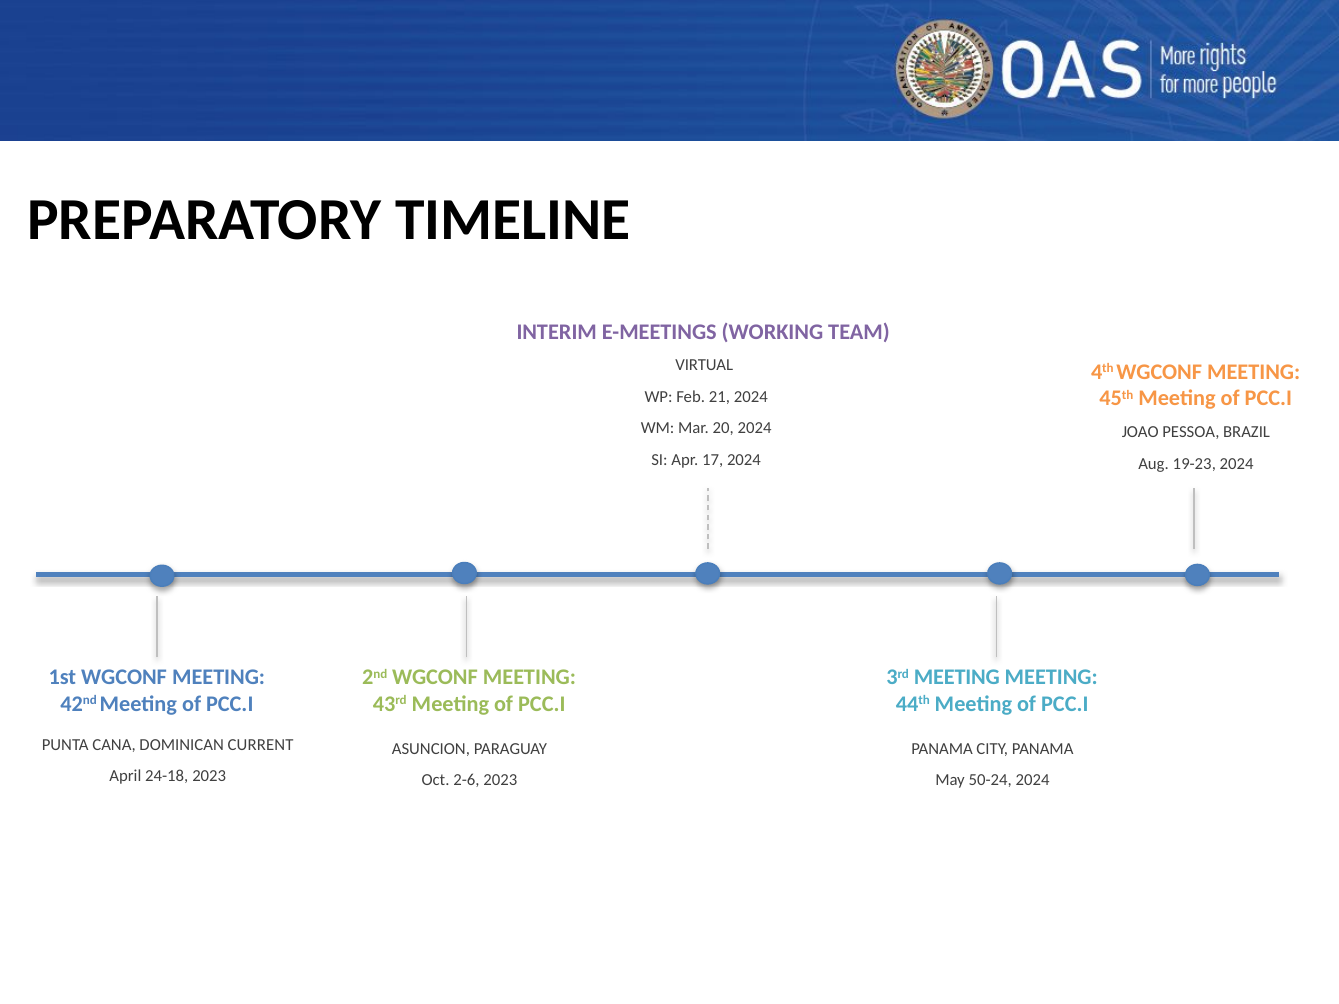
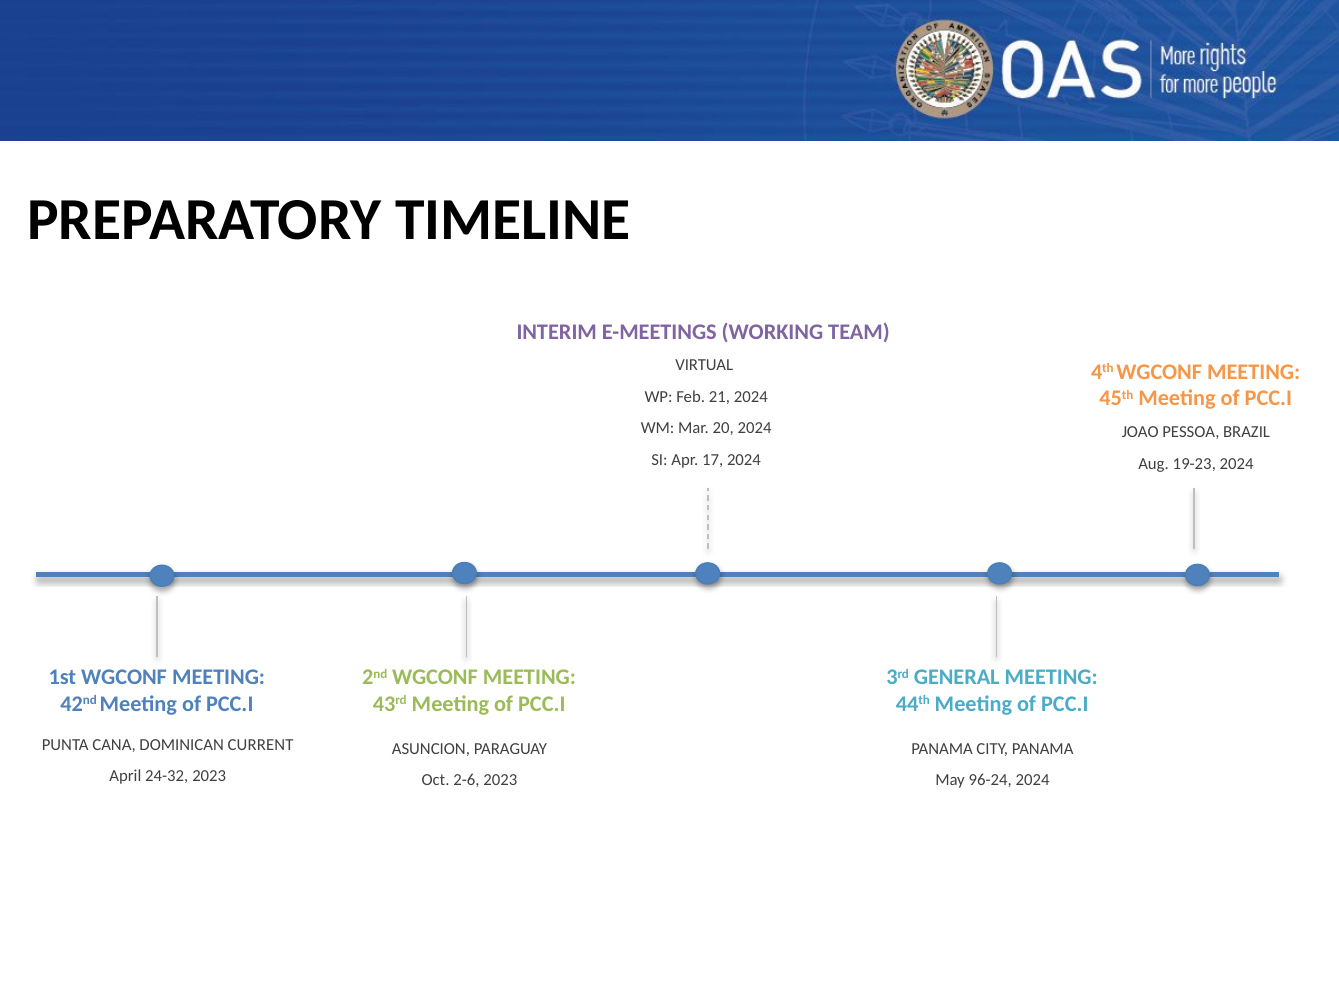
3rd MEETING: MEETING -> GENERAL
24-18: 24-18 -> 24-32
50-24: 50-24 -> 96-24
